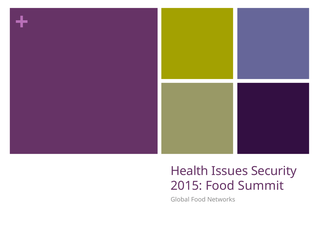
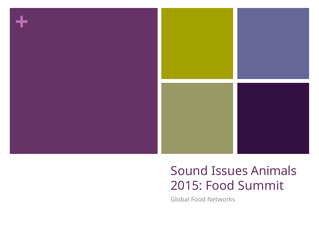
Health: Health -> Sound
Security: Security -> Animals
